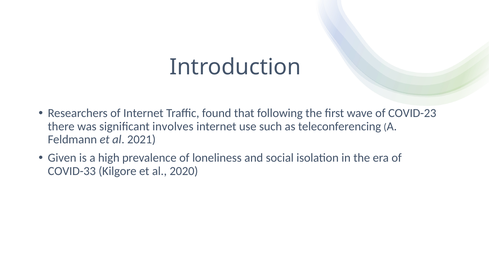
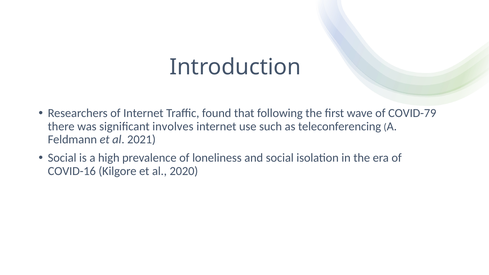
COVID-23: COVID-23 -> COVID-79
Given at (62, 158): Given -> Social
COVID-33: COVID-33 -> COVID-16
